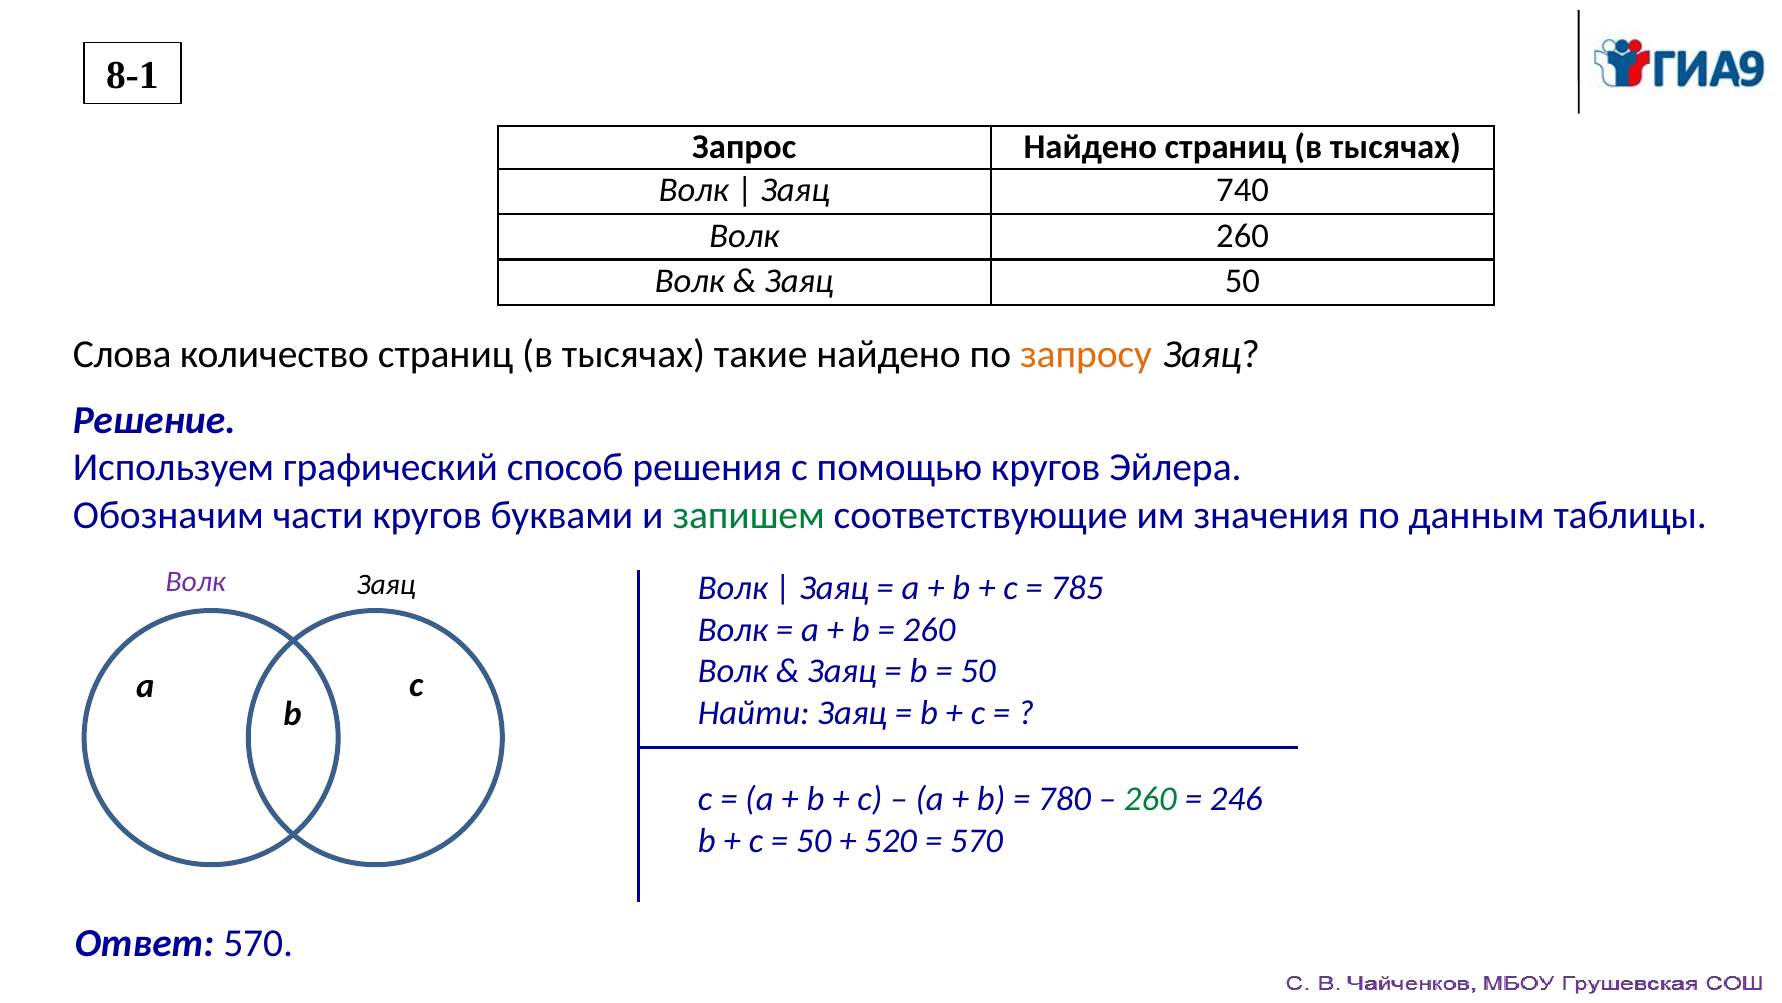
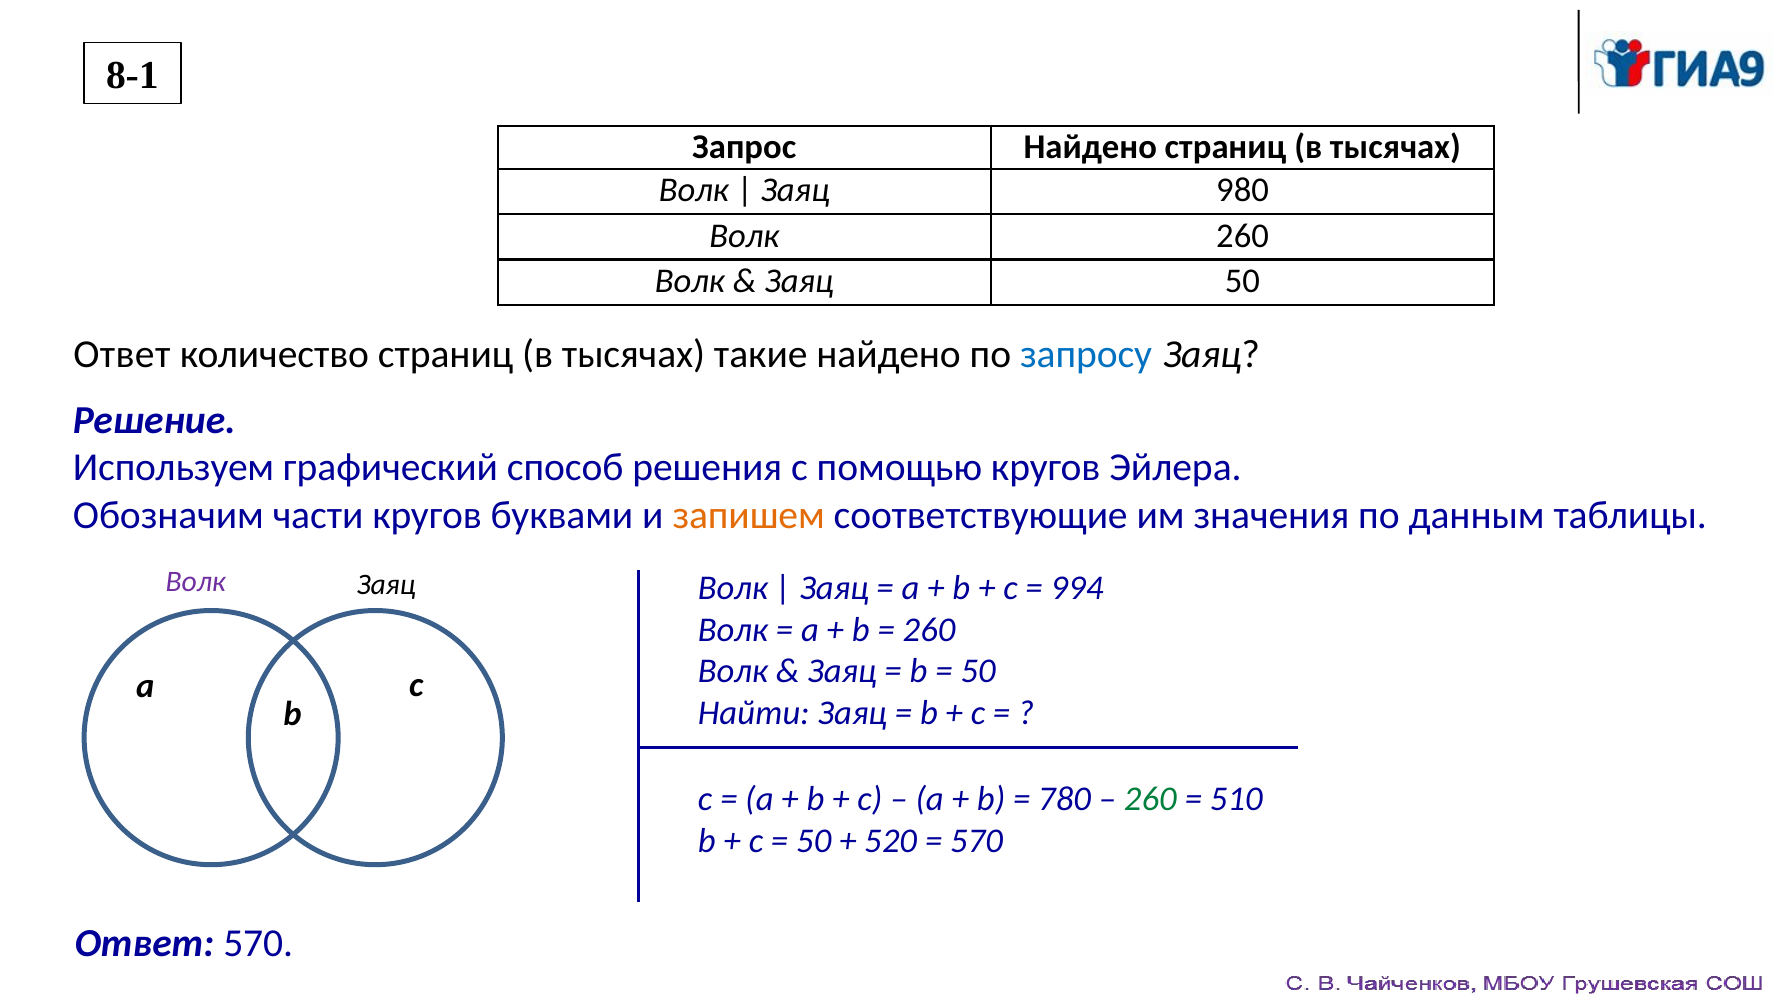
740: 740 -> 980
Слова at (122, 354): Слова -> Ответ
запросу colour: orange -> blue
запишем colour: green -> orange
785: 785 -> 994
246: 246 -> 510
